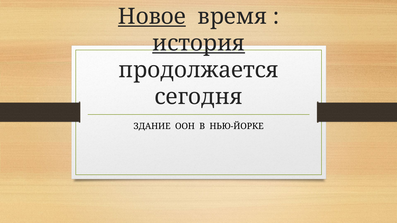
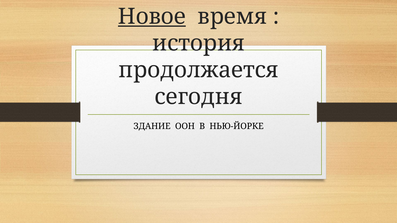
история underline: present -> none
